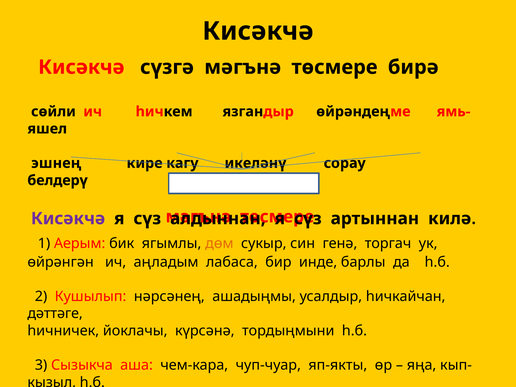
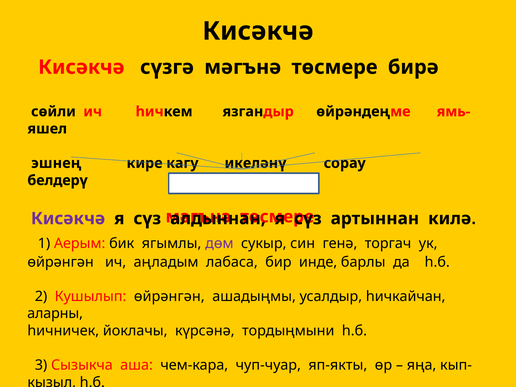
дөм colour: orange -> purple
Кушылып нәрсәнең: нәрсәнең -> өйрәнгән
дәттәге: дәттәге -> аларны
